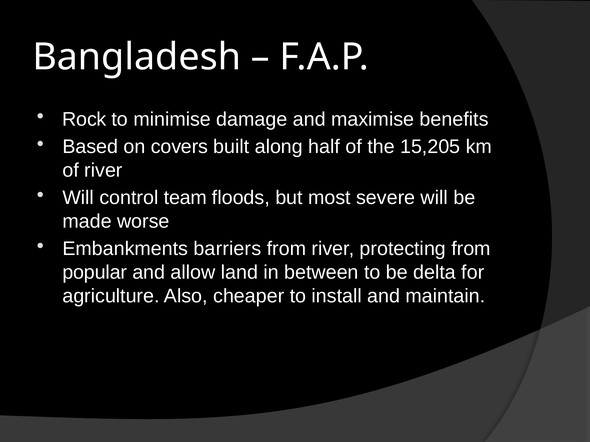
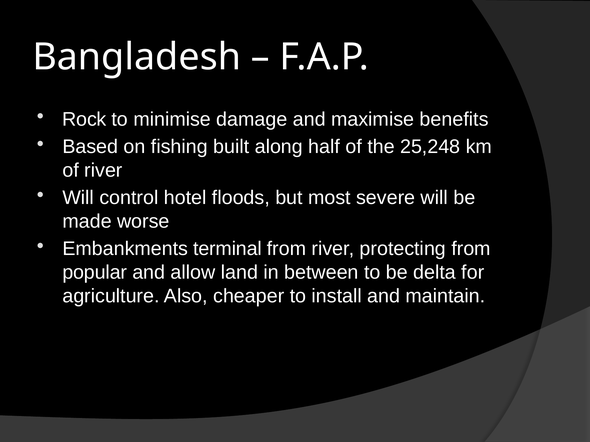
covers: covers -> fishing
15,205: 15,205 -> 25,248
team: team -> hotel
barriers: barriers -> terminal
